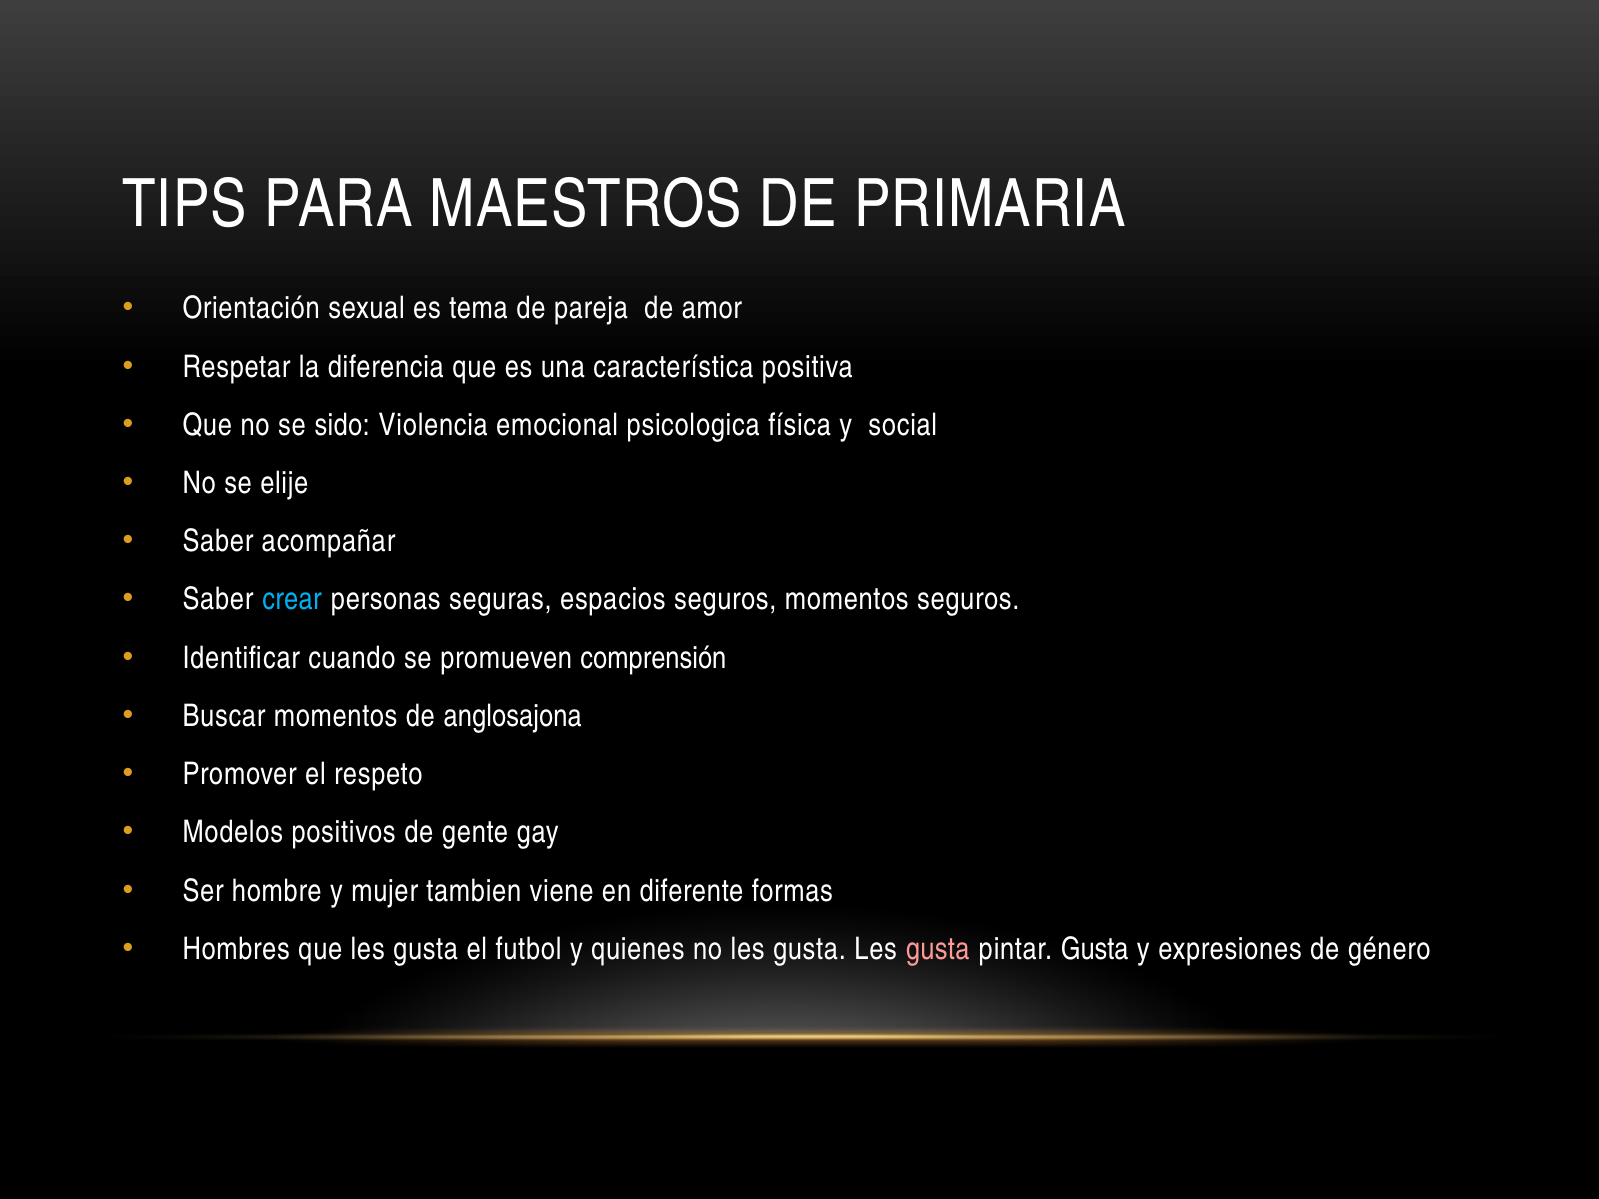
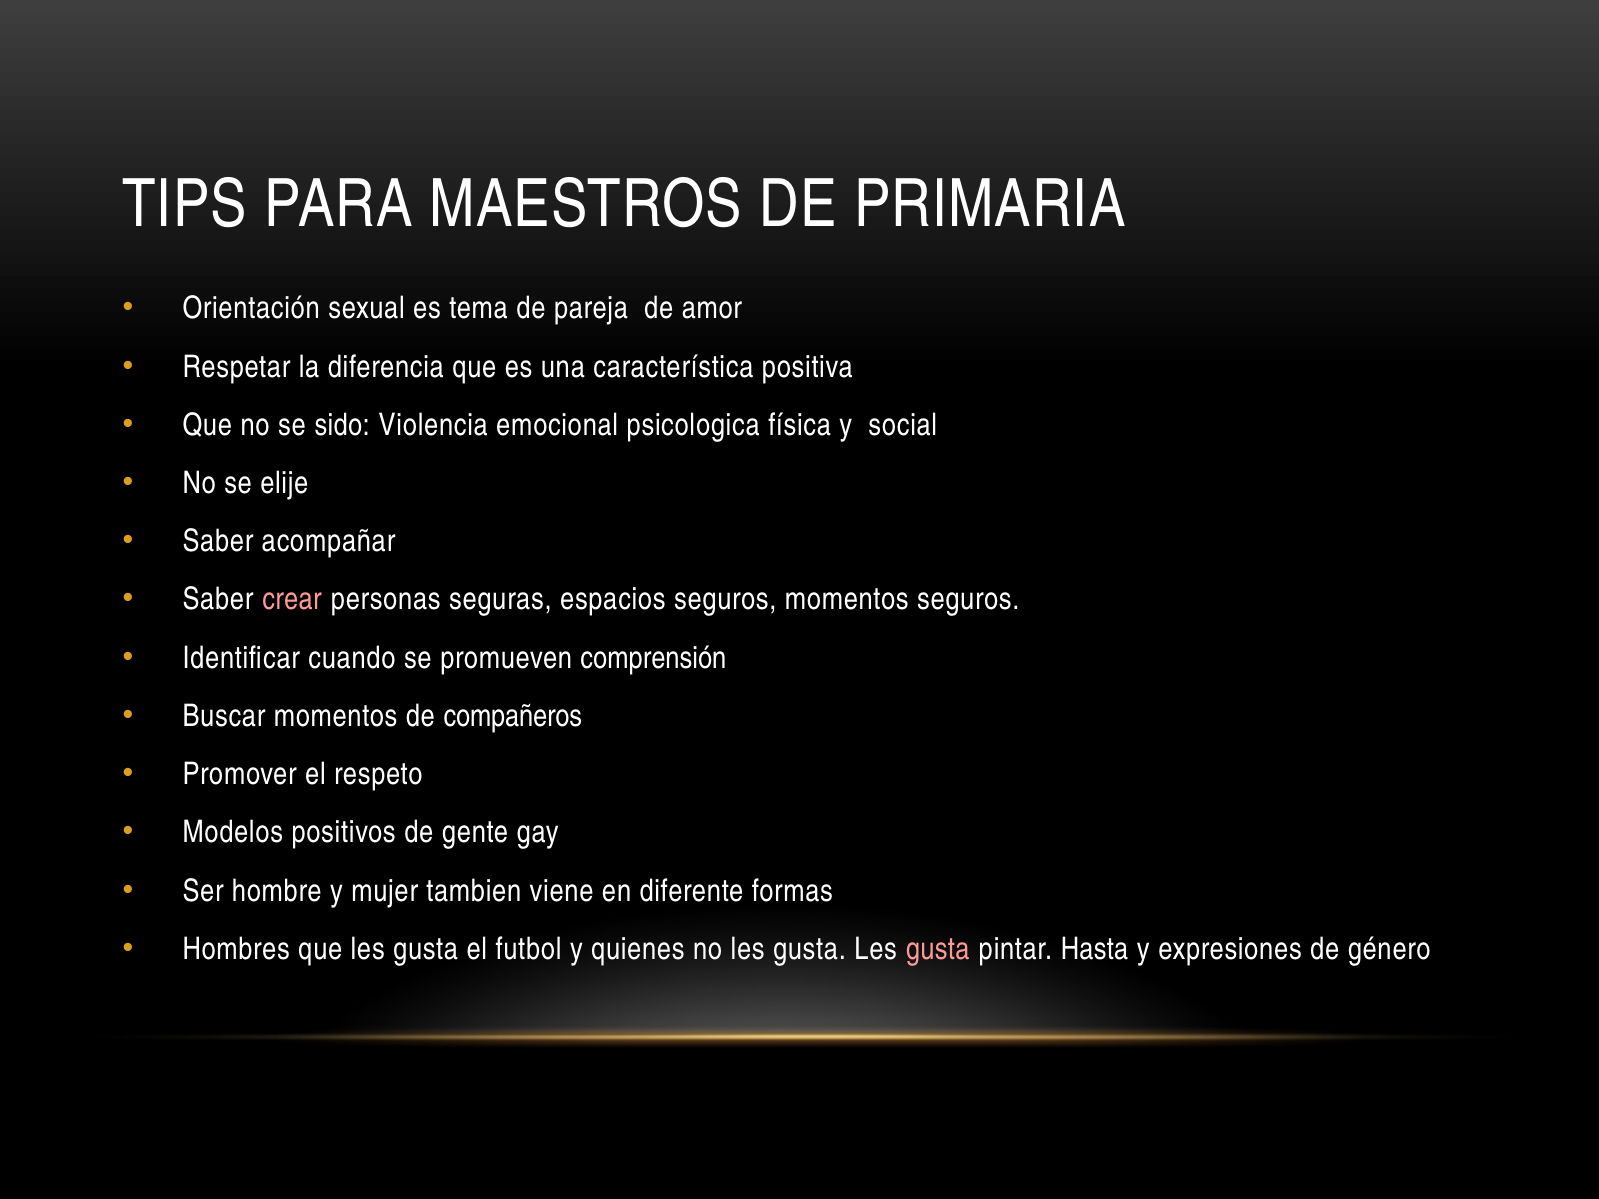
crear colour: light blue -> pink
anglosajona: anglosajona -> compañeros
pintar Gusta: Gusta -> Hasta
